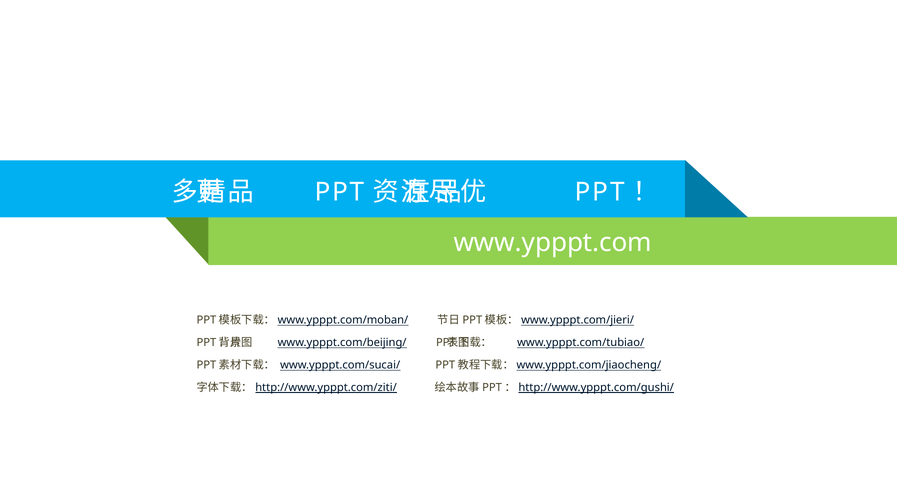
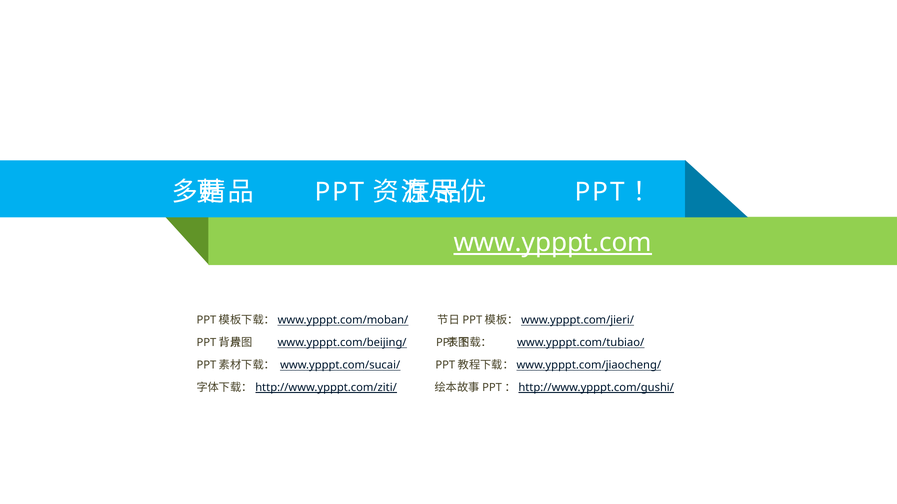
www.ypppt.com underline: none -> present
